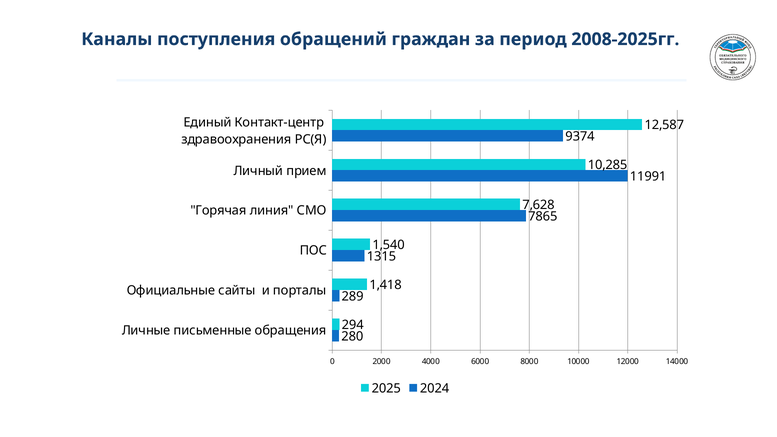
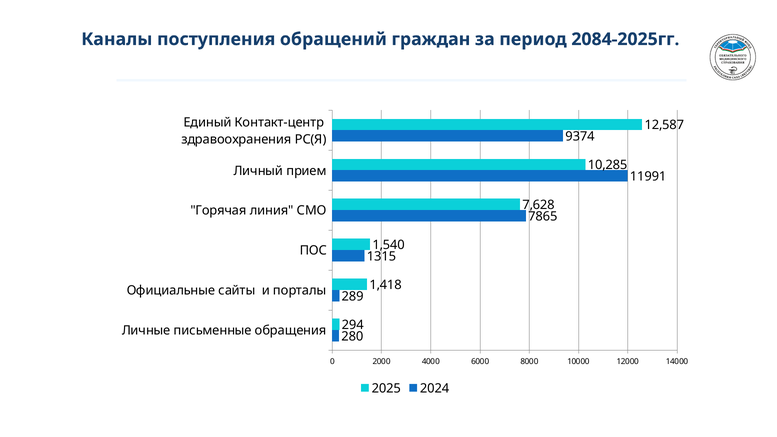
2008-2025гг: 2008-2025гг -> 2084-2025гг
